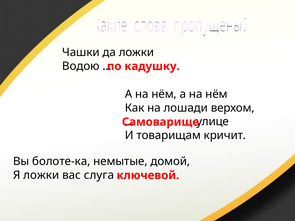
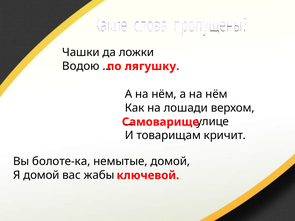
кадушку: кадушку -> лягушку
Я ложки: ложки -> домой
слуга: слуга -> жабы
